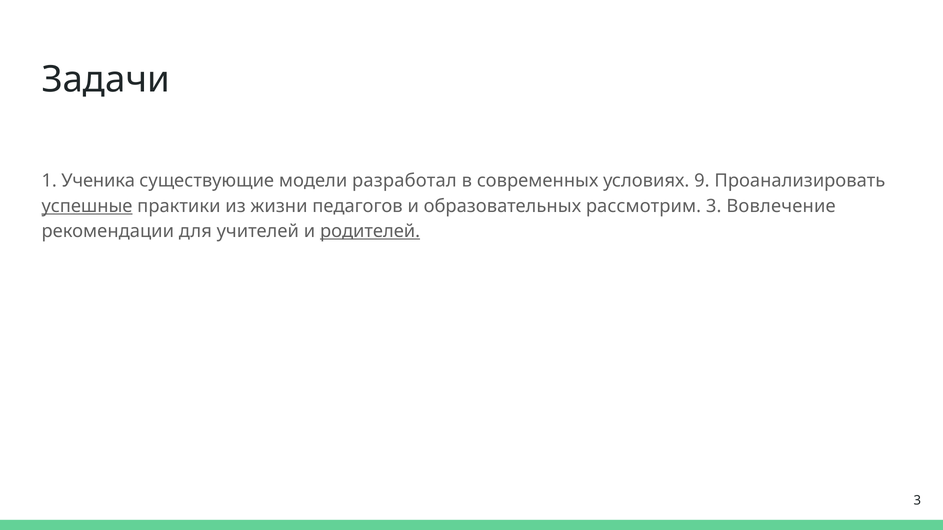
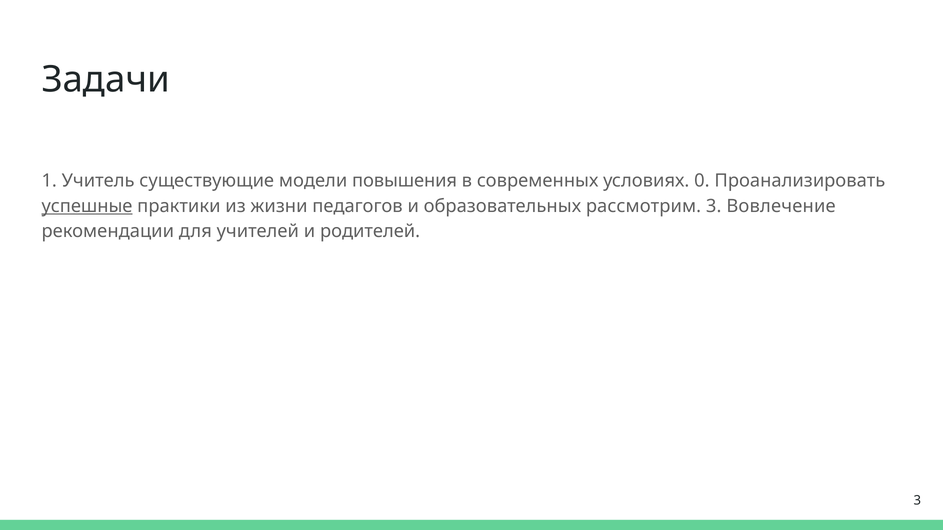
Ученика: Ученика -> Учитель
разработал: разработал -> повышения
9: 9 -> 0
родителей underline: present -> none
